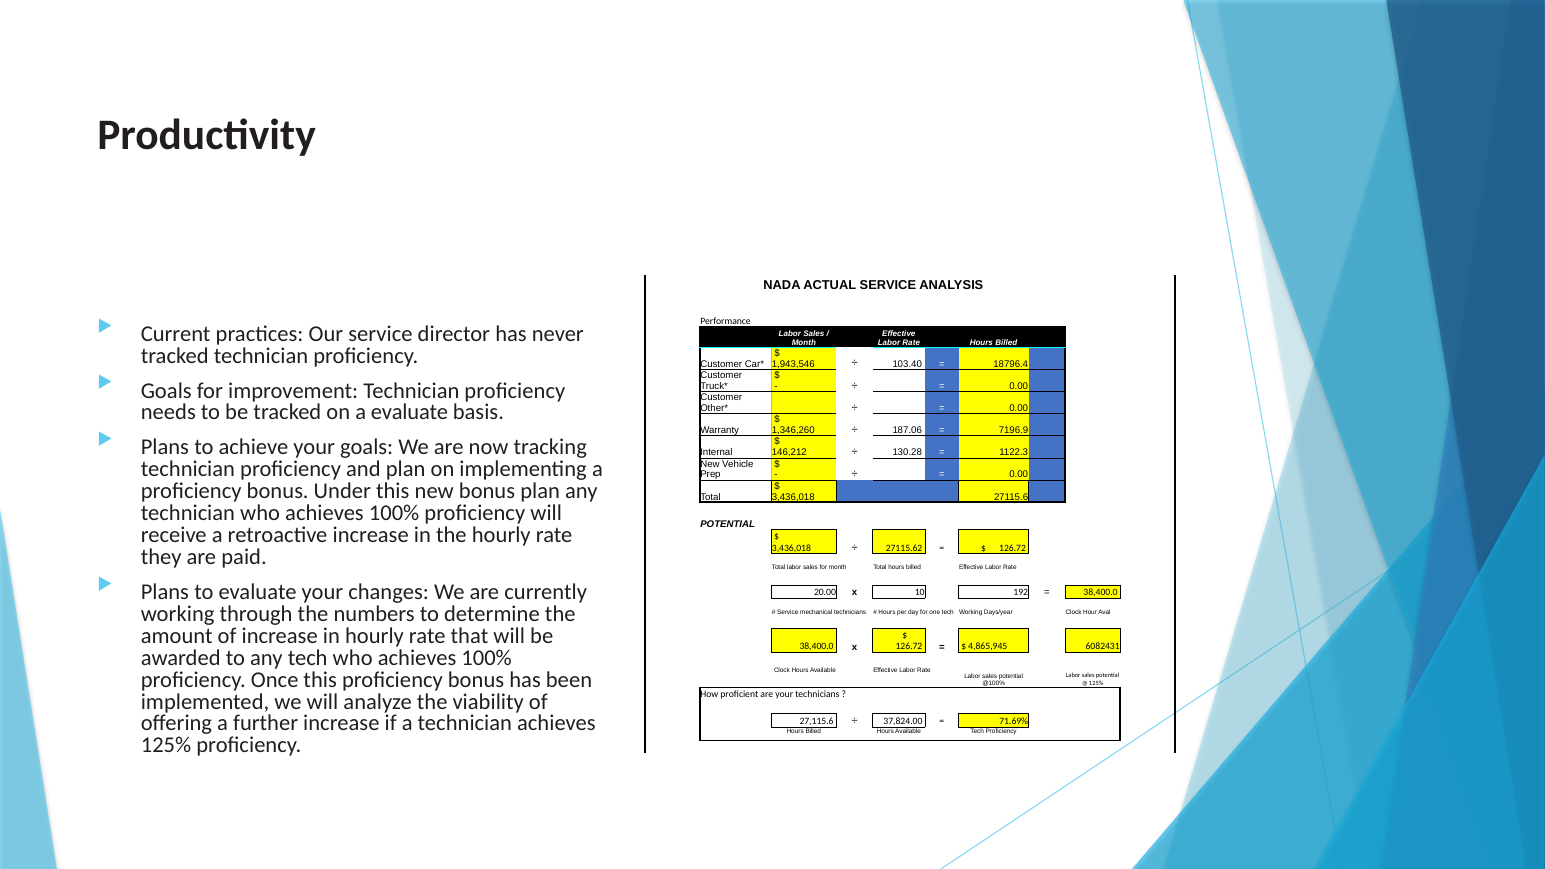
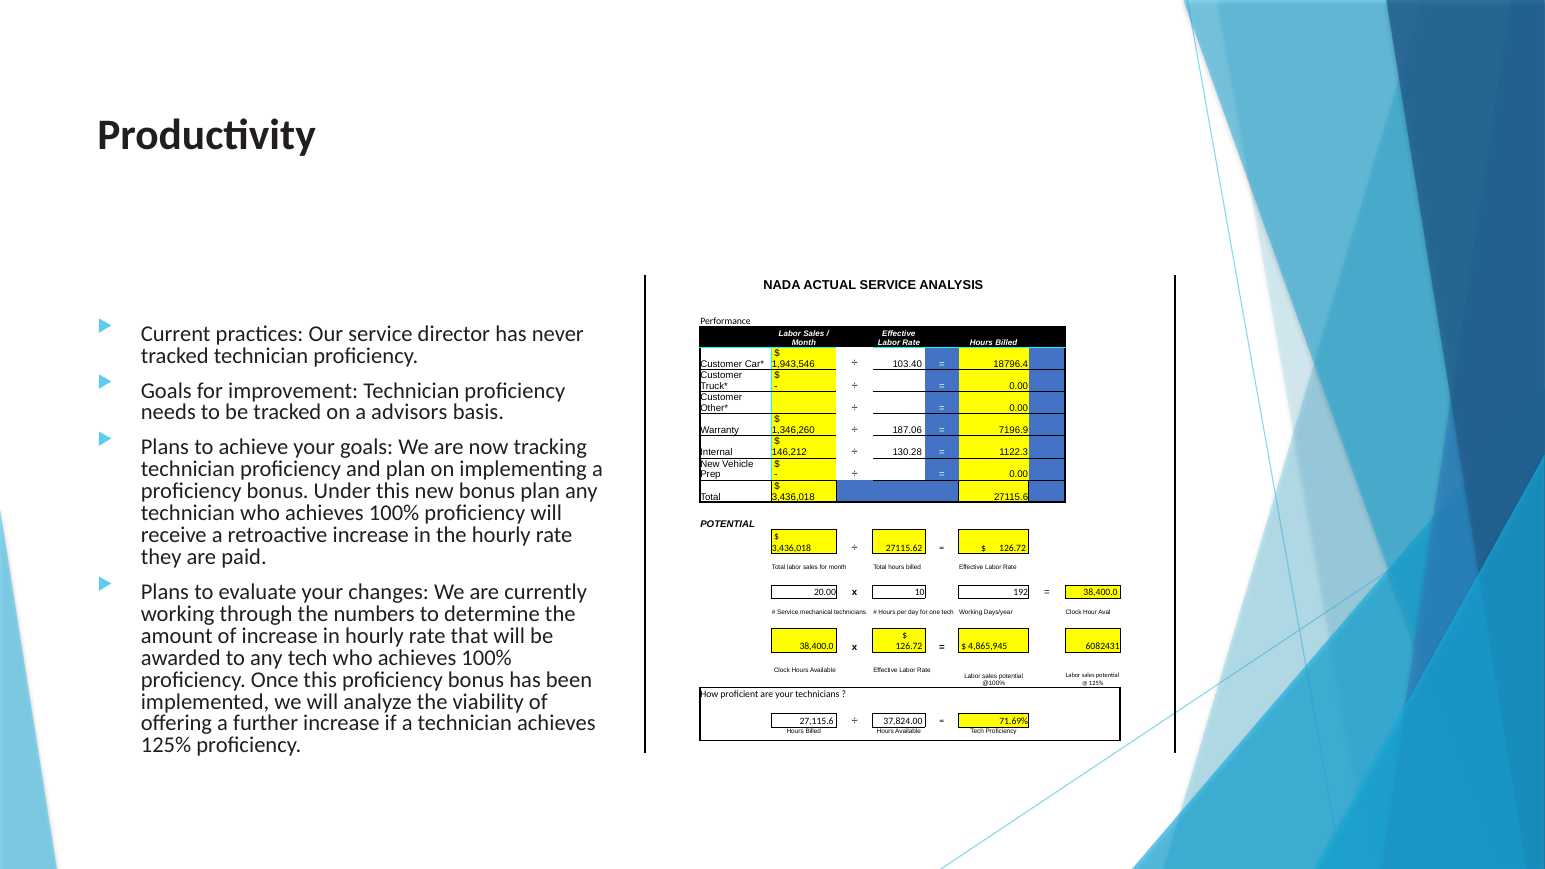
a evaluate: evaluate -> advisors
